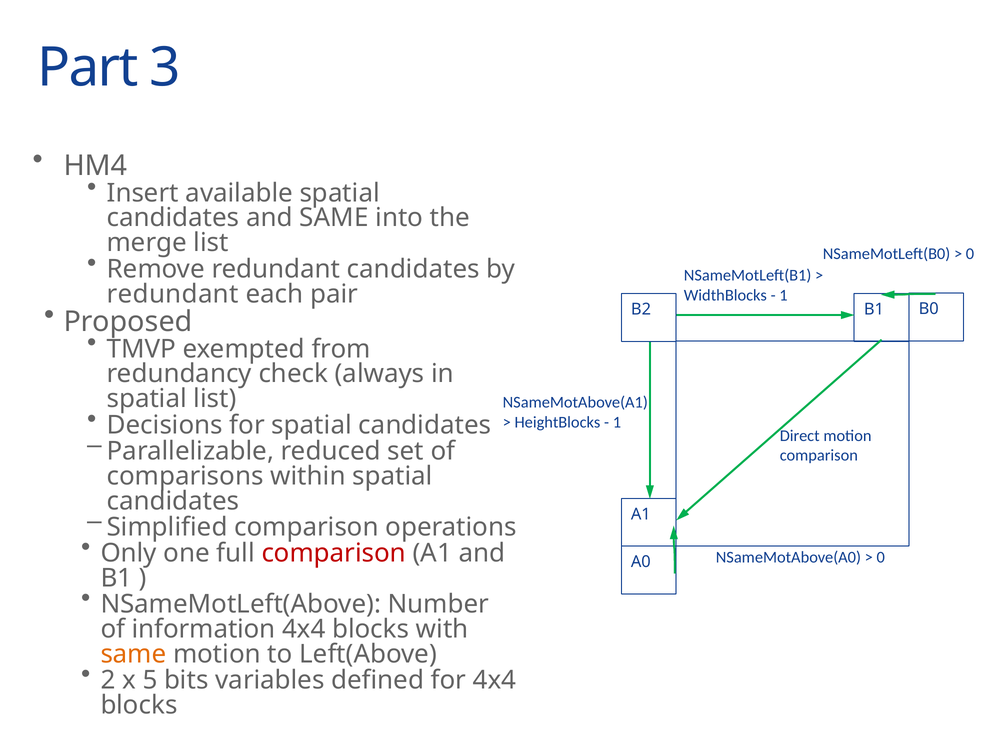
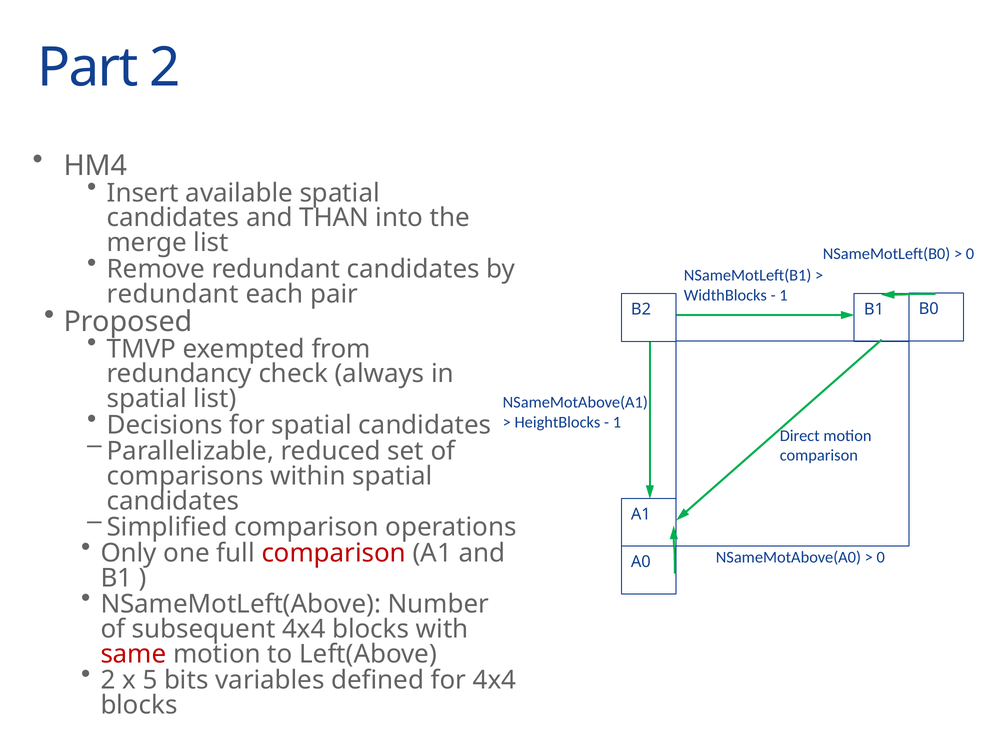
Part 3: 3 -> 2
and SAME: SAME -> THAN
information: information -> subsequent
same at (133, 655) colour: orange -> red
